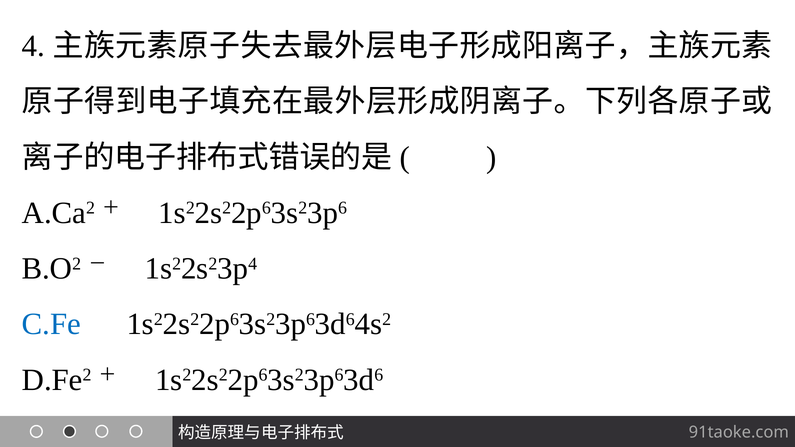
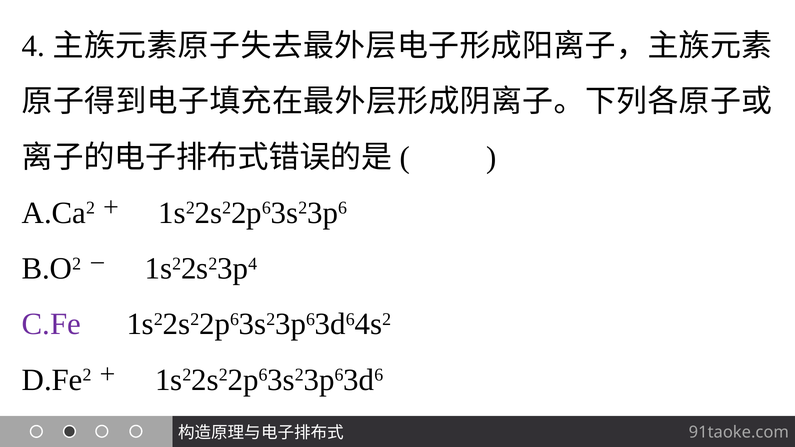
C.Fe colour: blue -> purple
